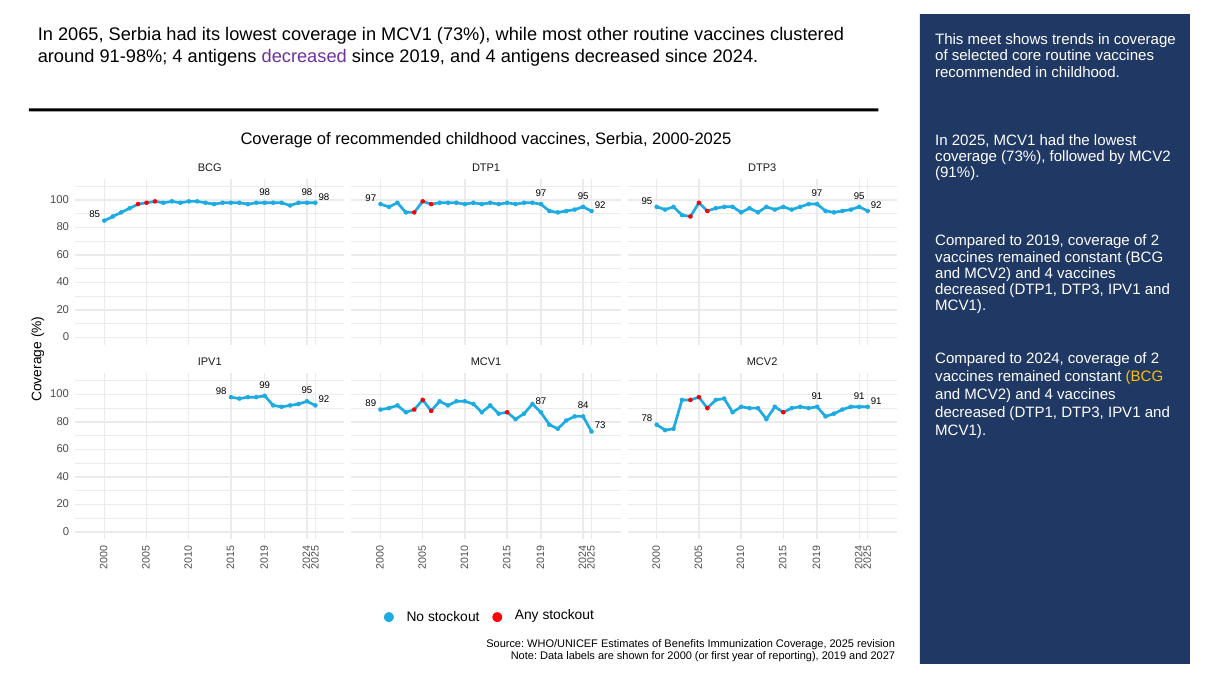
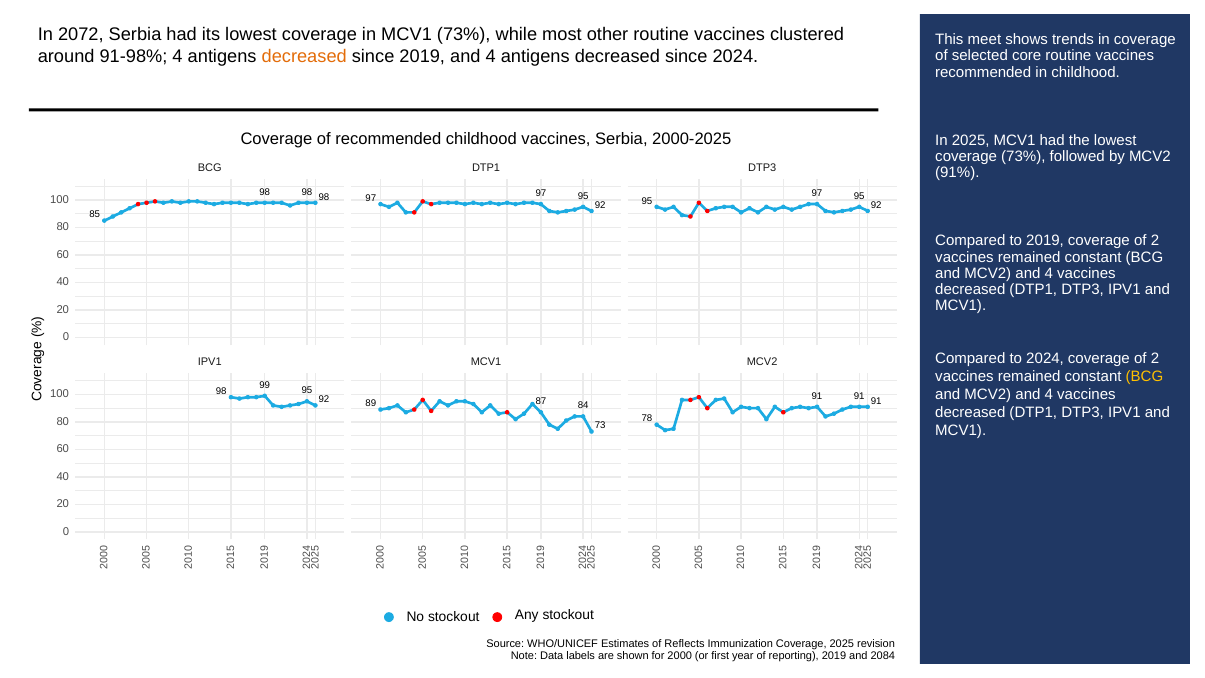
2065: 2065 -> 2072
decreased at (304, 57) colour: purple -> orange
Benefits: Benefits -> Reflects
2027: 2027 -> 2084
